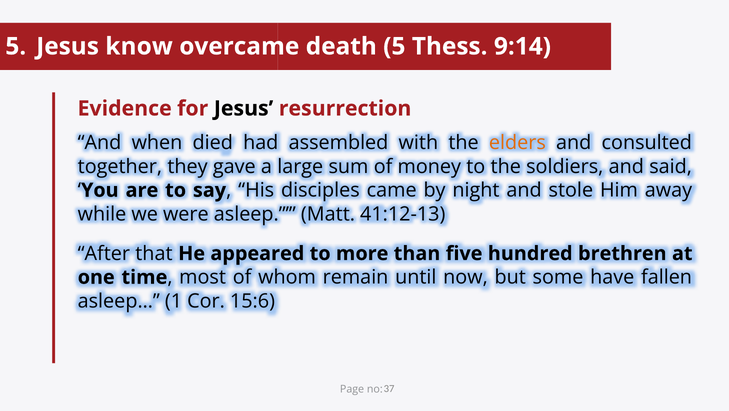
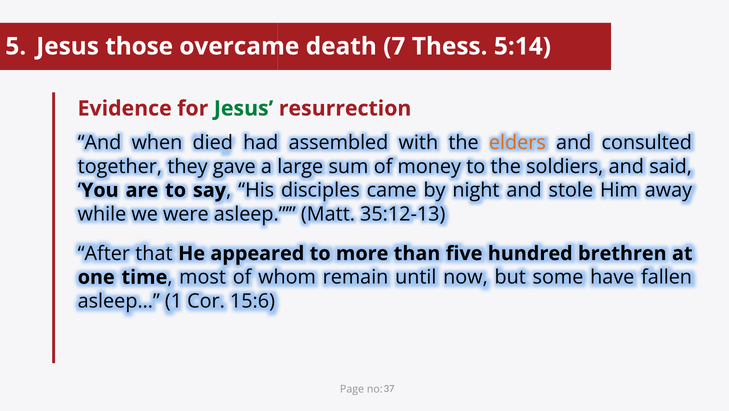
know: know -> those
death 5: 5 -> 7
9:14: 9:14 -> 5:14
Jesus at (244, 108) colour: black -> green
41:12-13: 41:12-13 -> 35:12-13
